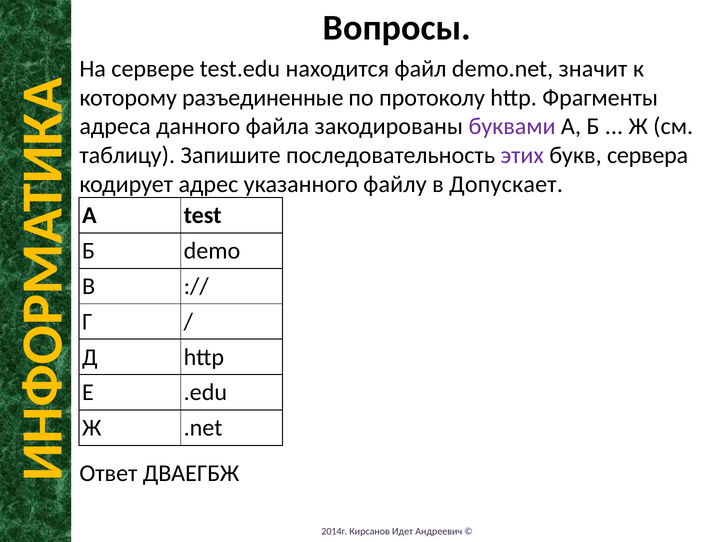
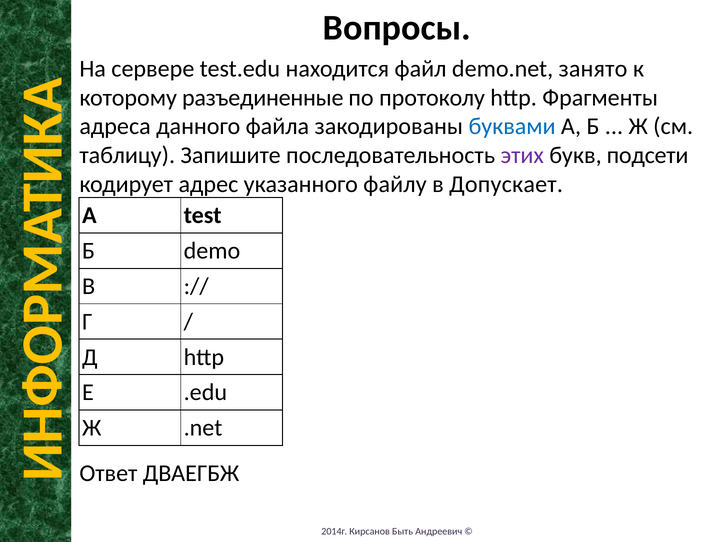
значит: значит -> занято
буквами colour: purple -> blue
сервера: сервера -> подсети
Идет: Идет -> Быть
